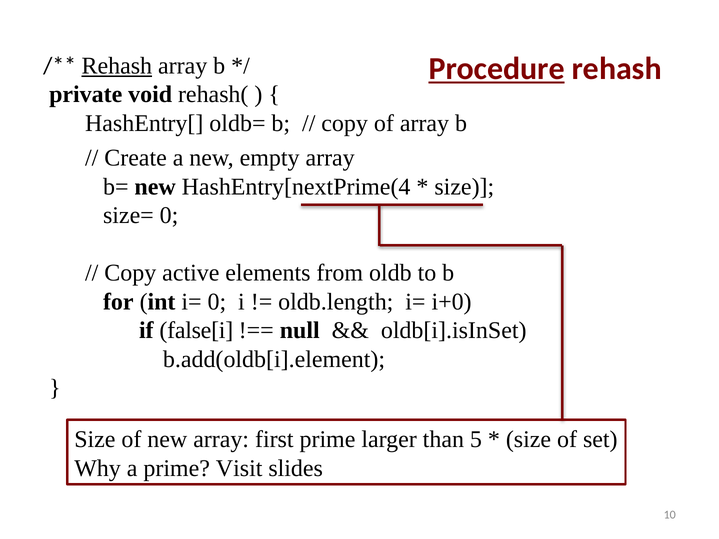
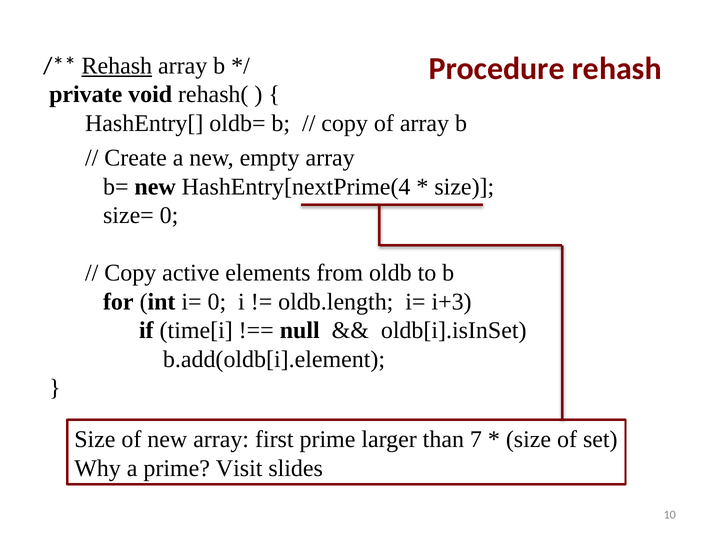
Procedure underline: present -> none
i+0: i+0 -> i+3
false[i: false[i -> time[i
5: 5 -> 7
